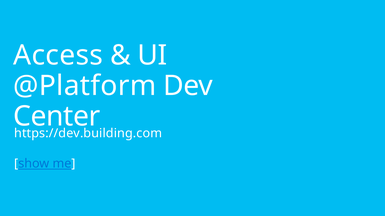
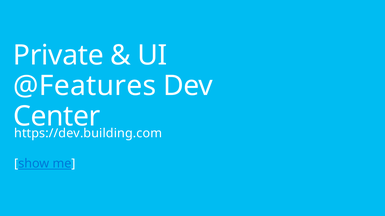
Access: Access -> Private
@Platform: @Platform -> @Features
